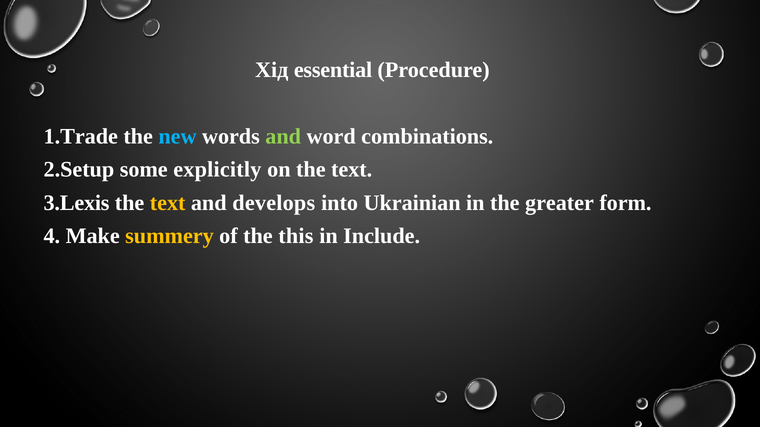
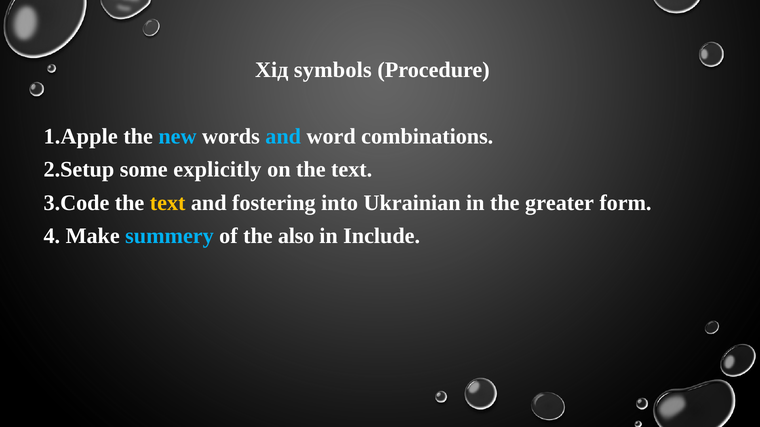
essential: essential -> symbols
1.Trade: 1.Trade -> 1.Apple
and at (283, 137) colour: light green -> light blue
3.Lexis: 3.Lexis -> 3.Code
develops: develops -> fostering
summery colour: yellow -> light blue
this: this -> also
